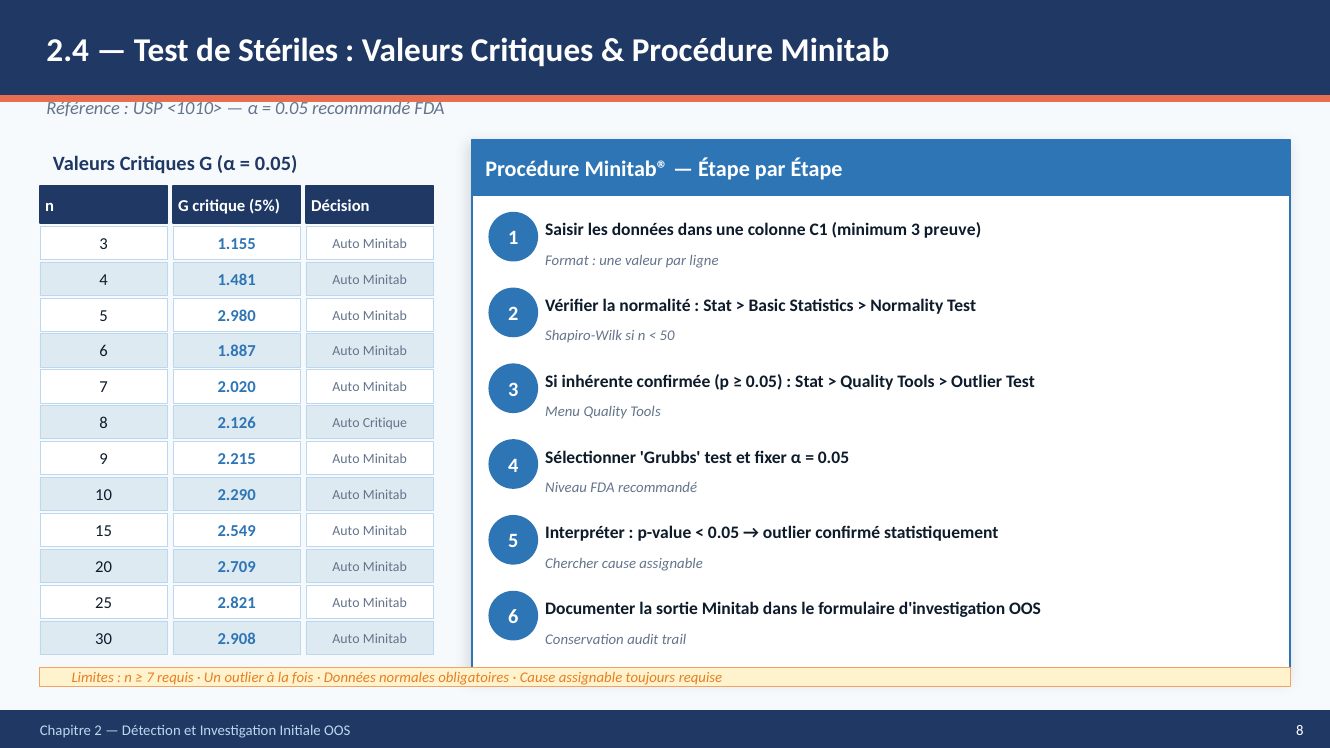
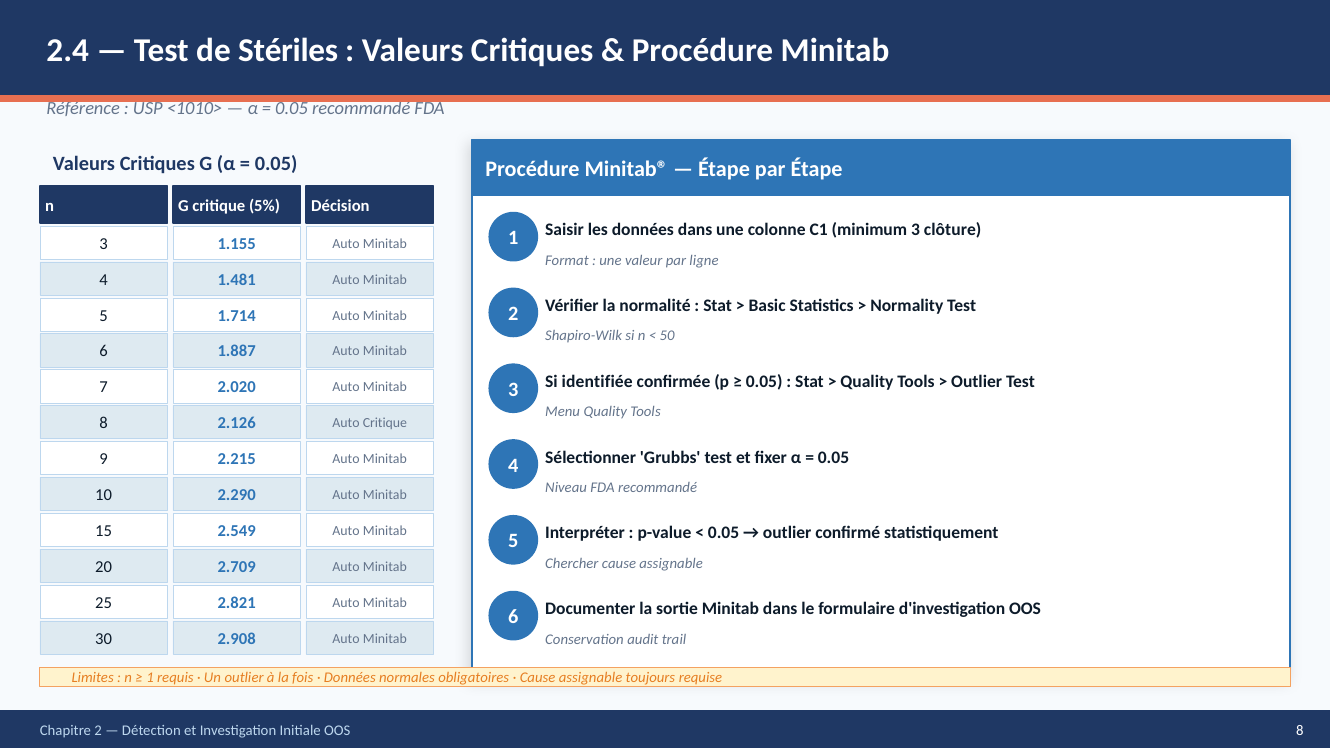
preuve: preuve -> clôture
2.980: 2.980 -> 1.714
inhérente: inhérente -> identifiée
7 at (150, 678): 7 -> 1
